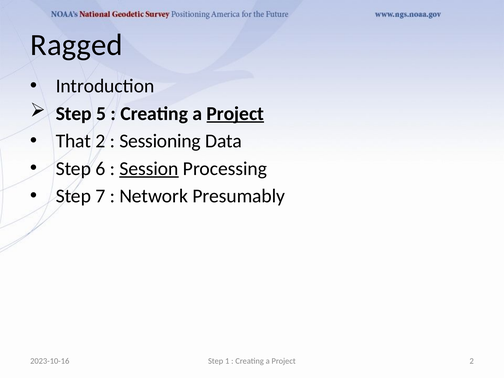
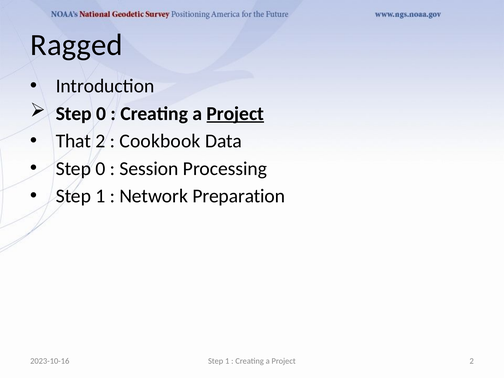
5 at (101, 114): 5 -> 0
Sessioning: Sessioning -> Cookbook
6 at (100, 169): 6 -> 0
Session underline: present -> none
7 at (100, 196): 7 -> 1
Presumably: Presumably -> Preparation
